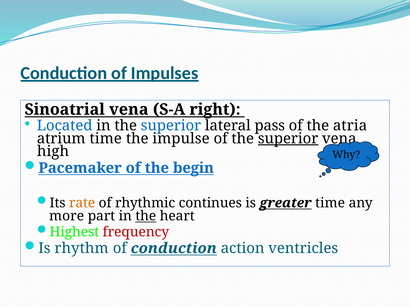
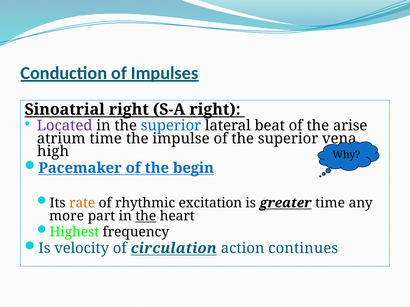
Sinoatrial vena: vena -> right
Located colour: blue -> purple
pass: pass -> beat
atria: atria -> arise
superior at (288, 139) underline: present -> none
continues: continues -> excitation
frequency colour: red -> black
rhythm: rhythm -> velocity
of conduction: conduction -> circulation
ventricles: ventricles -> continues
